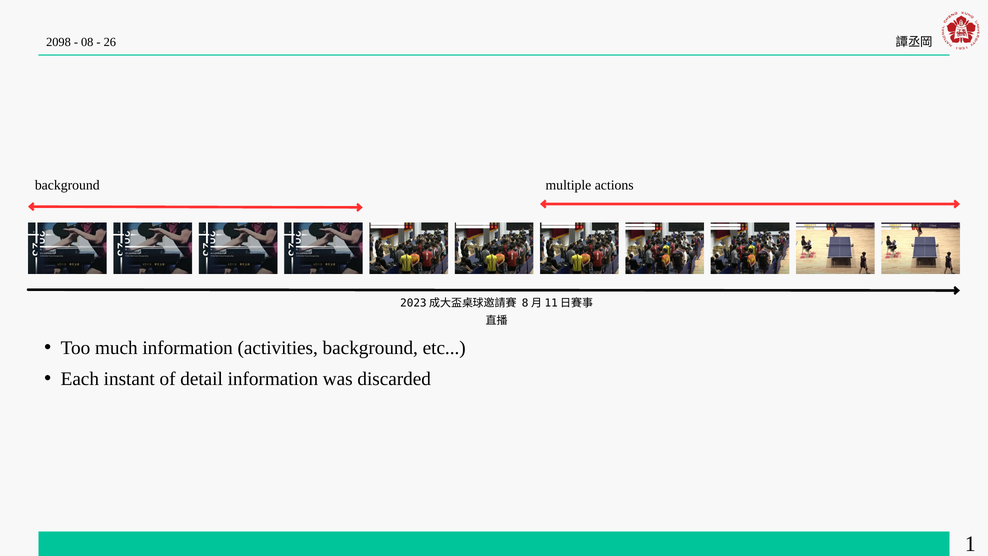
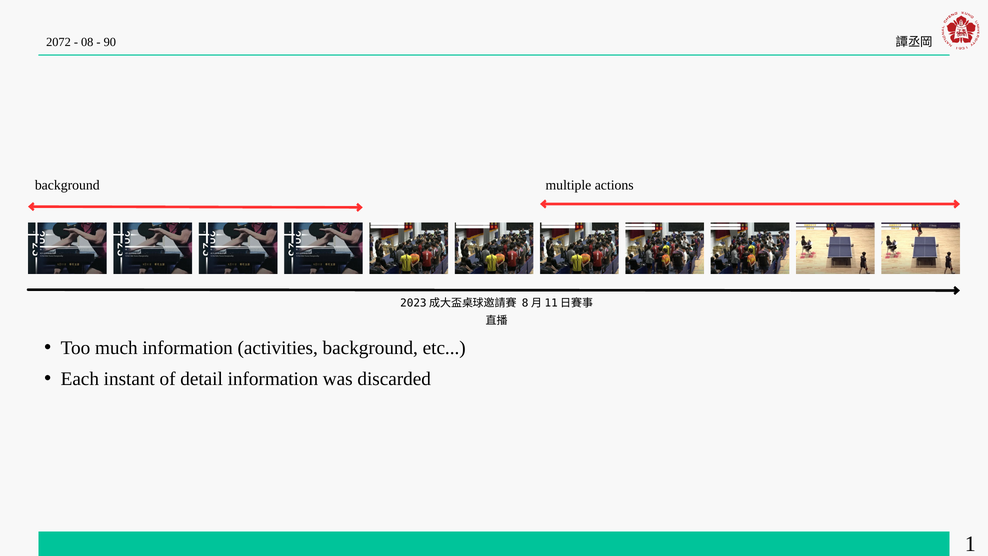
2098: 2098 -> 2072
26: 26 -> 90
